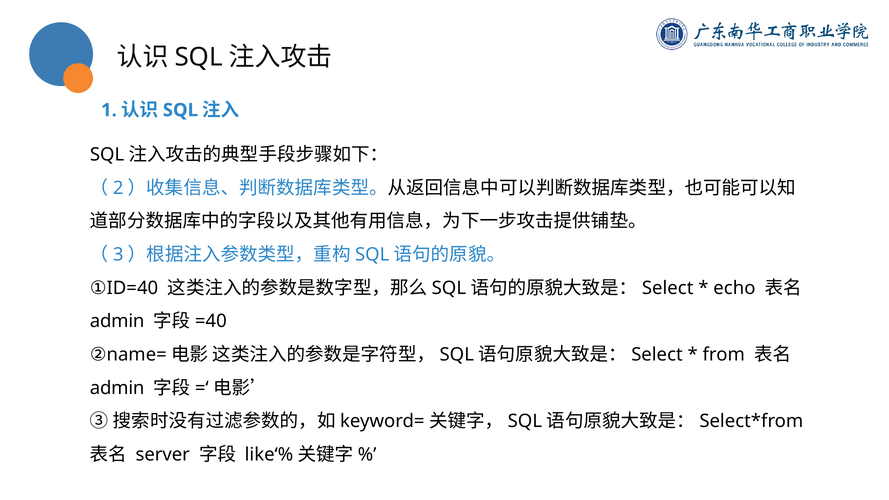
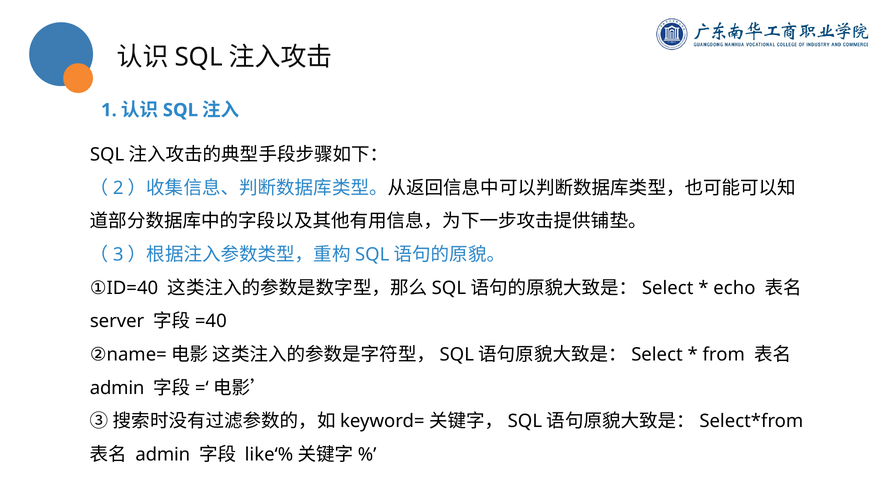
admin at (117, 321): admin -> server
server at (163, 455): server -> admin
